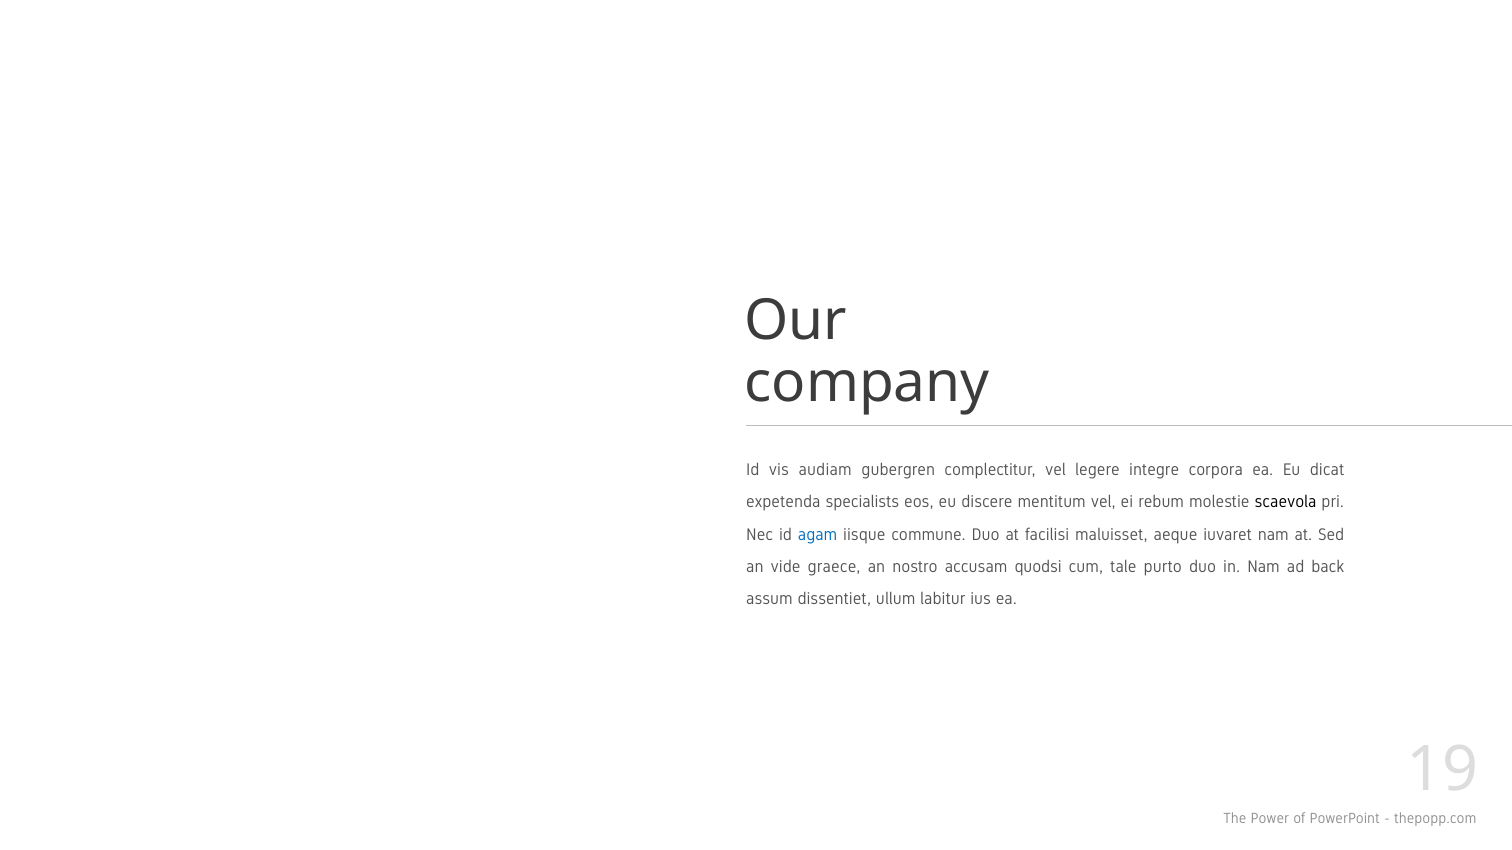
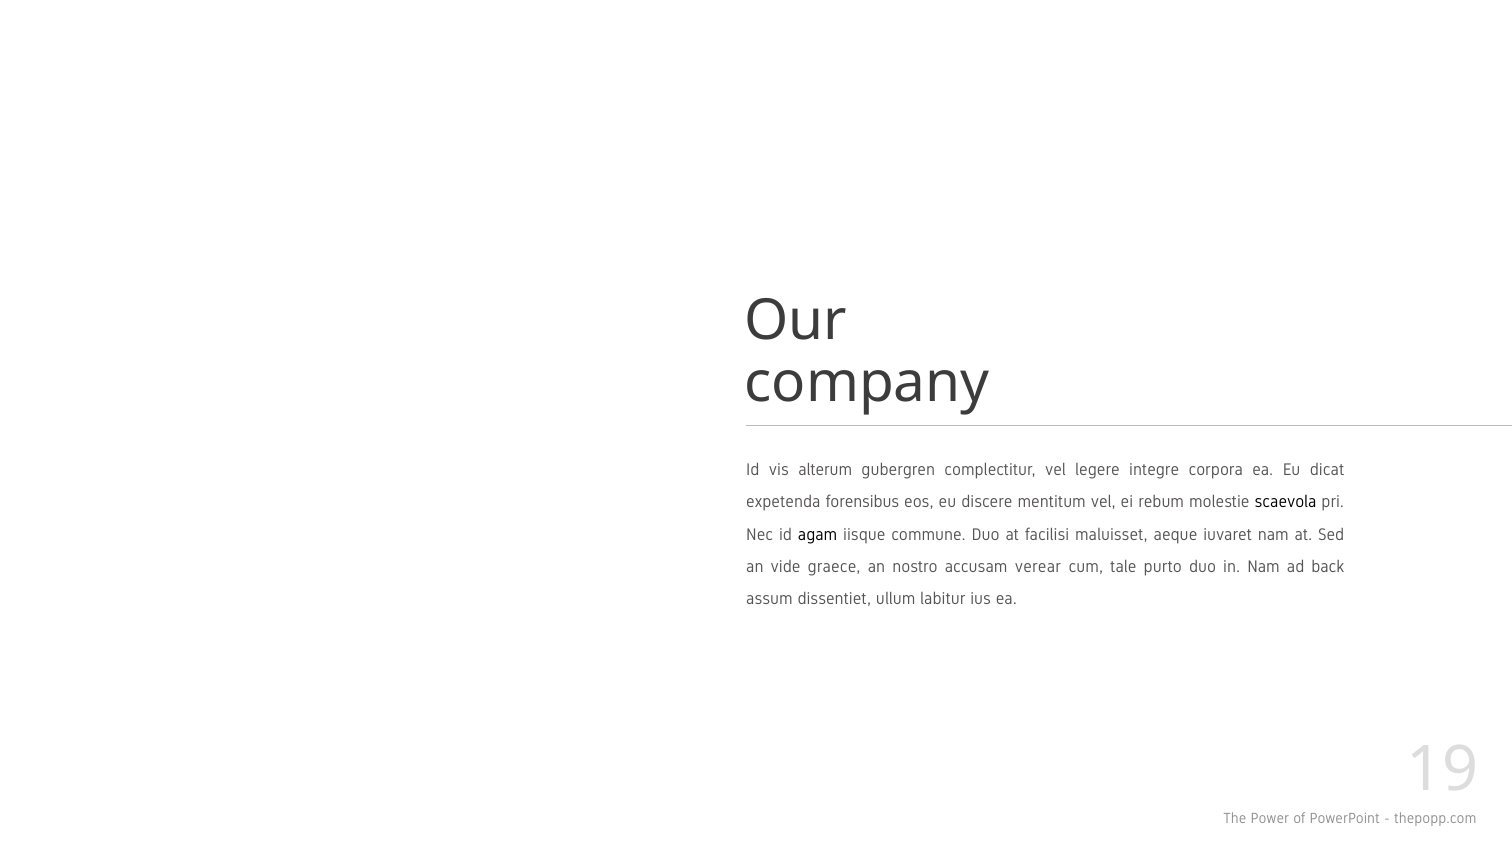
audiam: audiam -> alterum
specialists: specialists -> forensibus
agam colour: blue -> black
quodsi: quodsi -> verear
